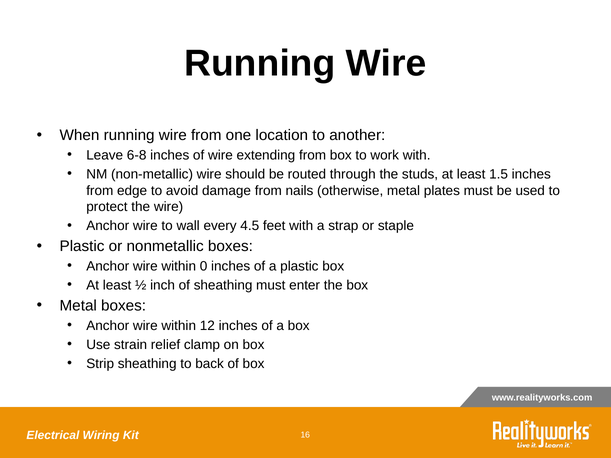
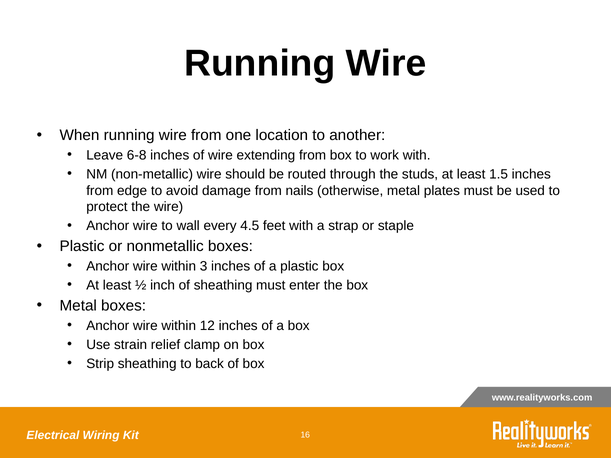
0: 0 -> 3
